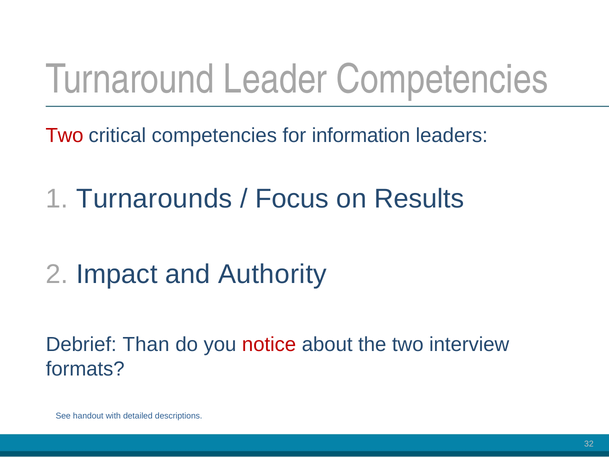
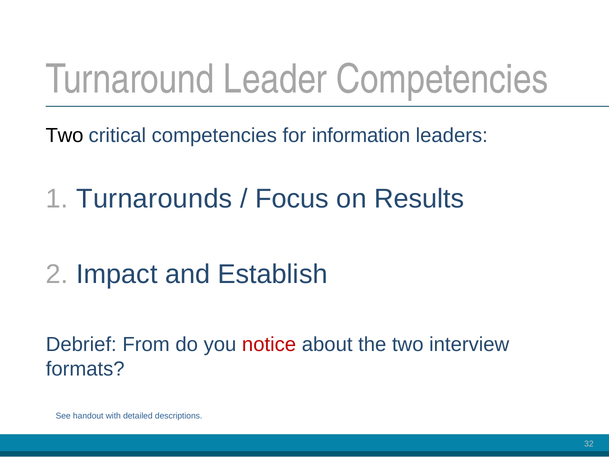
Two at (64, 135) colour: red -> black
Authority: Authority -> Establish
Than: Than -> From
